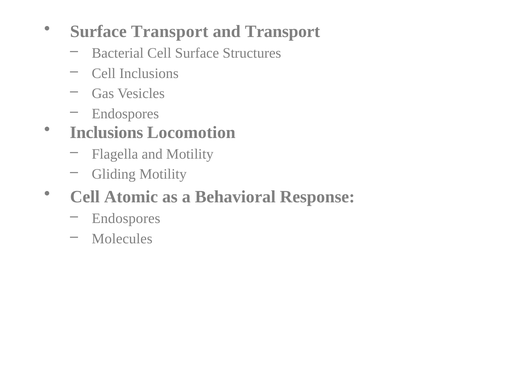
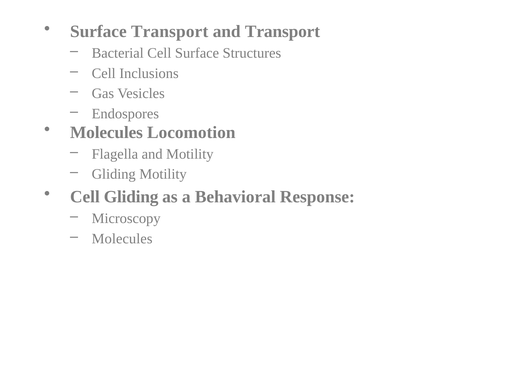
Inclusions at (106, 132): Inclusions -> Molecules
Cell Atomic: Atomic -> Gliding
Endospores at (126, 219): Endospores -> Microscopy
